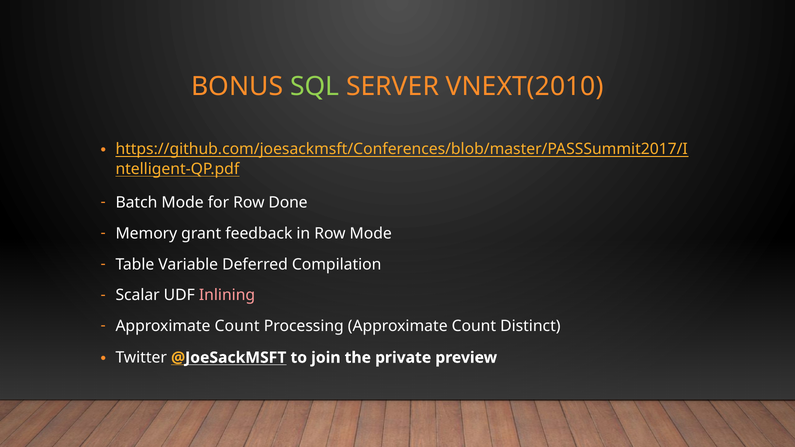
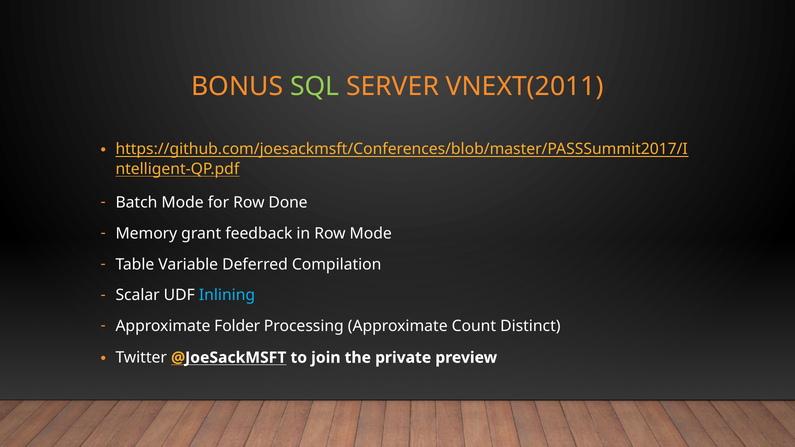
VNEXT(2010: VNEXT(2010 -> VNEXT(2011
Inlining colour: pink -> light blue
Count at (237, 326): Count -> Folder
